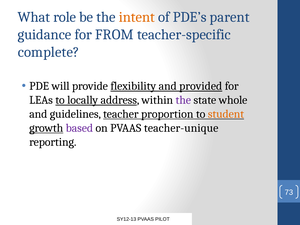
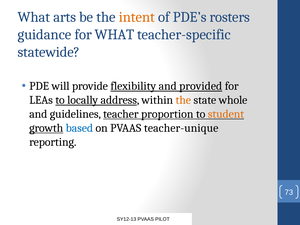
role: role -> arts
parent: parent -> rosters
for FROM: FROM -> WHAT
complete: complete -> statewide
the at (183, 100) colour: purple -> orange
based colour: purple -> blue
